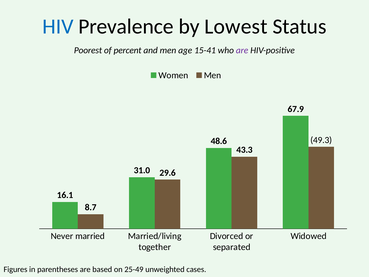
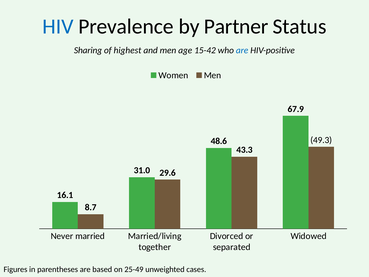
Lowest: Lowest -> Partner
Poorest: Poorest -> Sharing
percent: percent -> highest
15-41: 15-41 -> 15-42
are at (242, 50) colour: purple -> blue
